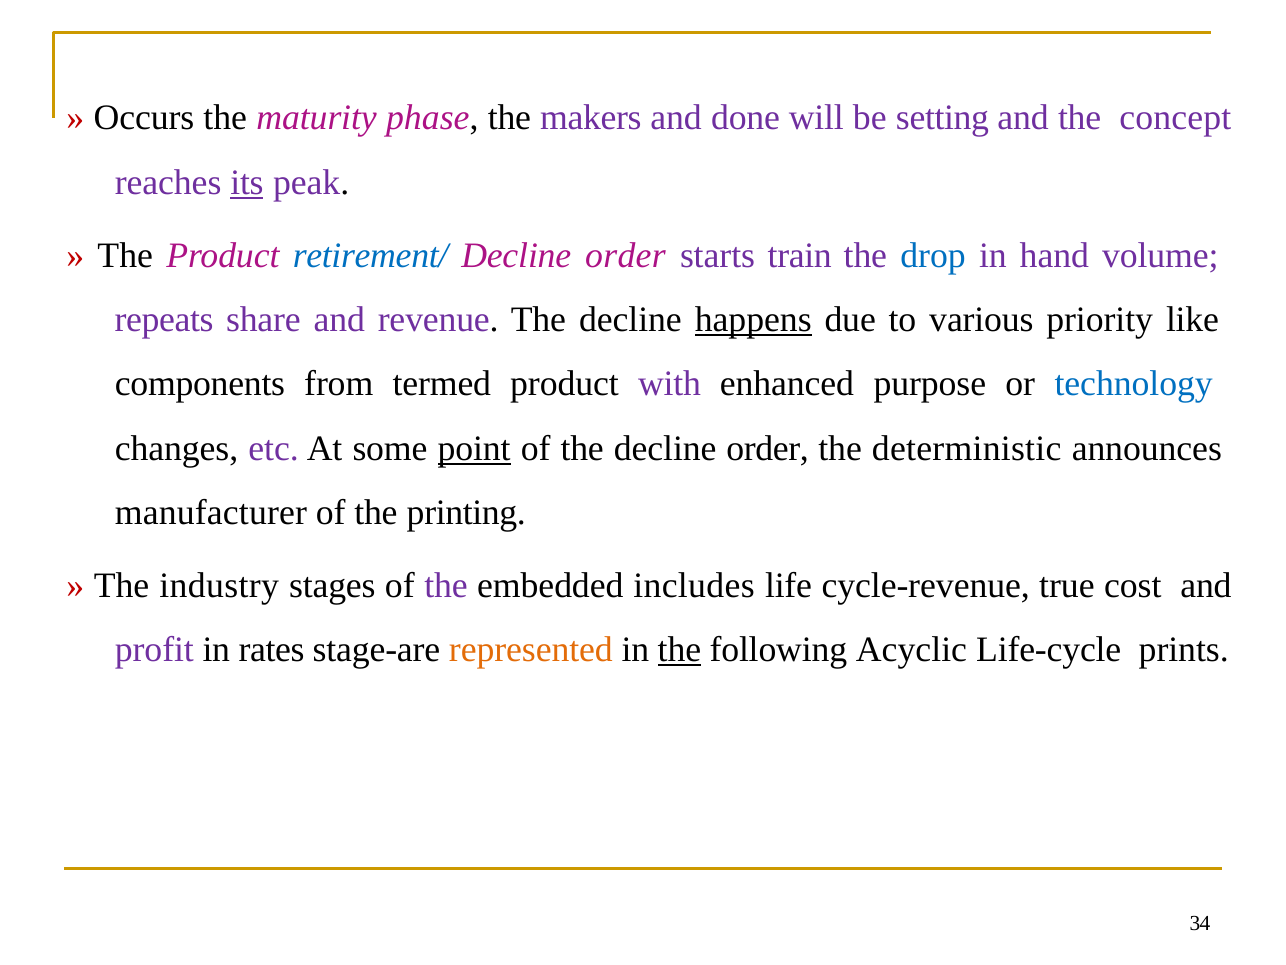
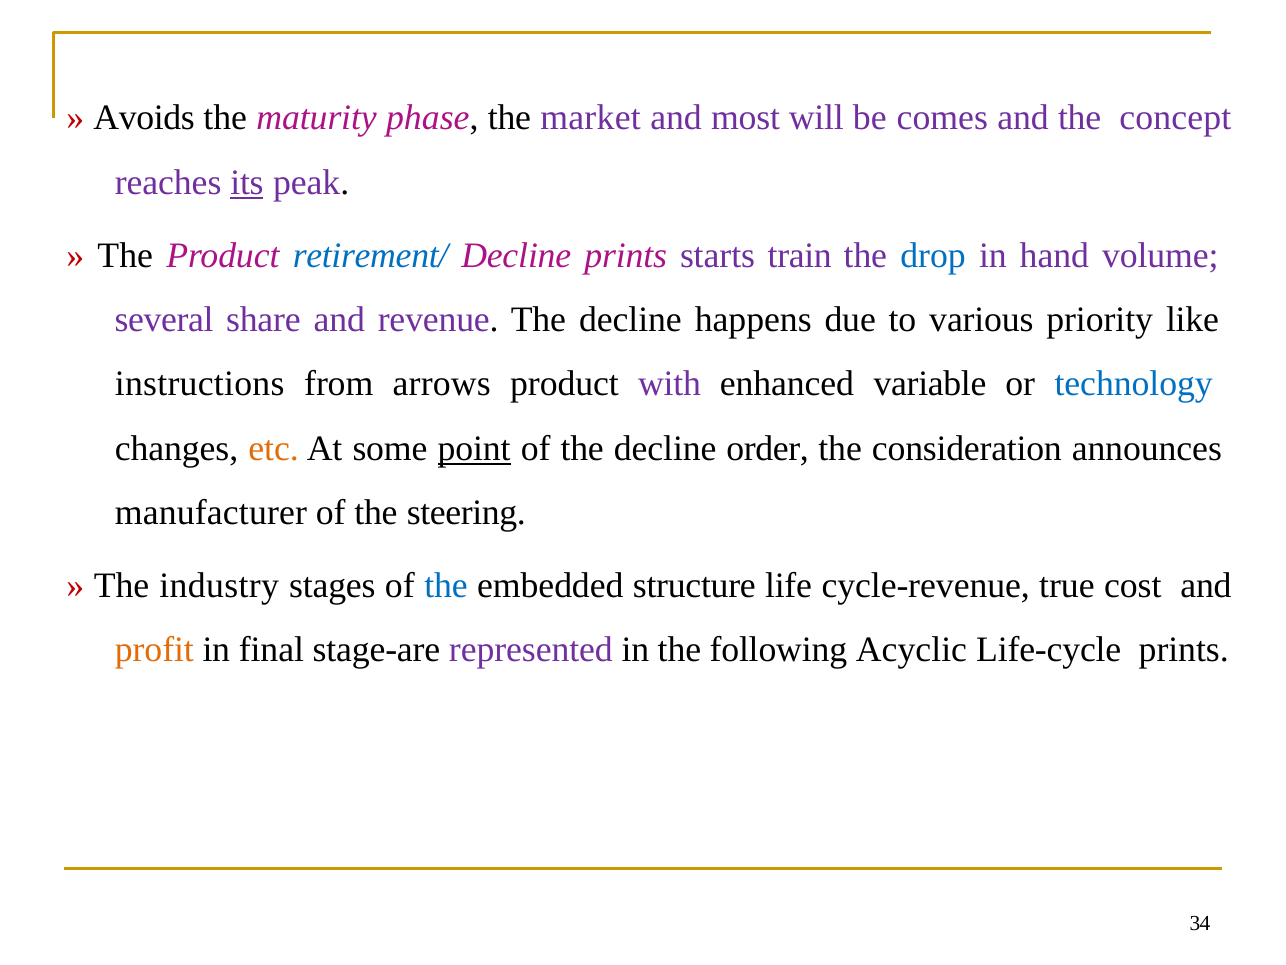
Occurs: Occurs -> Avoids
makers: makers -> market
done: done -> most
setting: setting -> comes
order at (625, 255): order -> prints
repeats: repeats -> several
happens underline: present -> none
components: components -> instructions
termed: termed -> arrows
purpose: purpose -> variable
etc colour: purple -> orange
deterministic: deterministic -> consideration
printing: printing -> steering
the at (446, 585) colour: purple -> blue
includes: includes -> structure
profit colour: purple -> orange
rates: rates -> final
represented colour: orange -> purple
the at (679, 650) underline: present -> none
